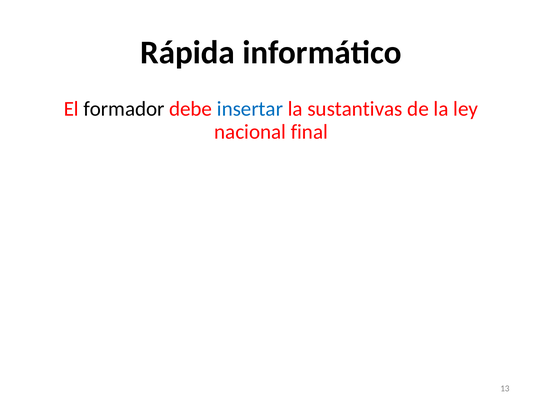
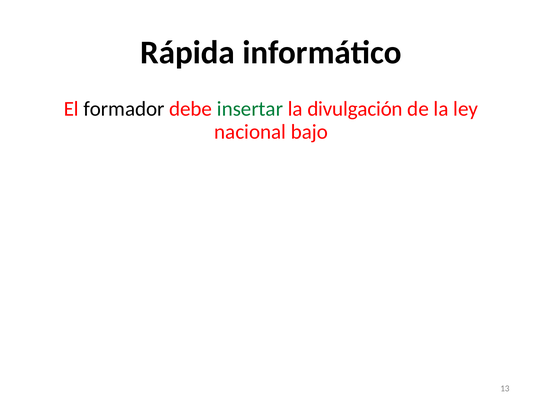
insertar colour: blue -> green
sustantivas: sustantivas -> divulgación
final: final -> bajo
